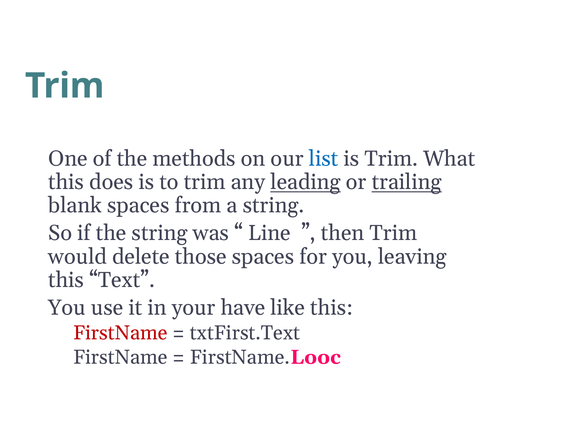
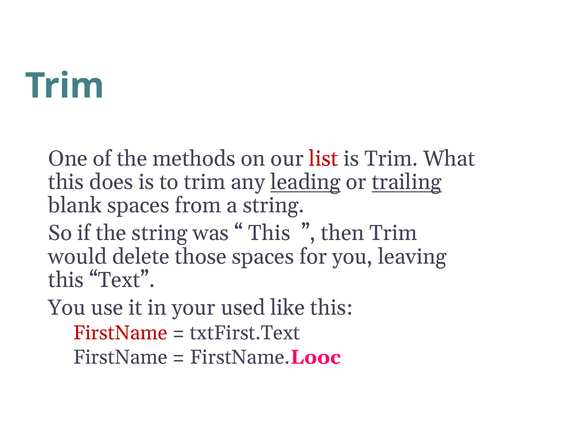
list colour: blue -> red
Line at (270, 233): Line -> This
have: have -> used
